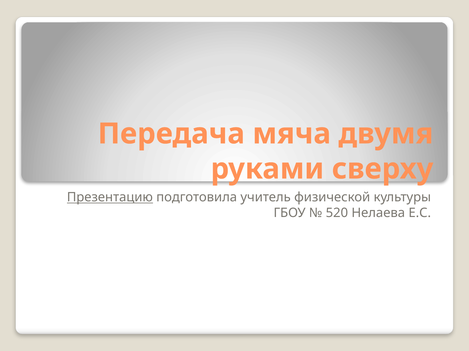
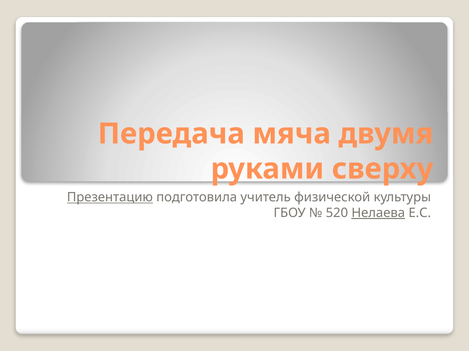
Нелаева underline: none -> present
